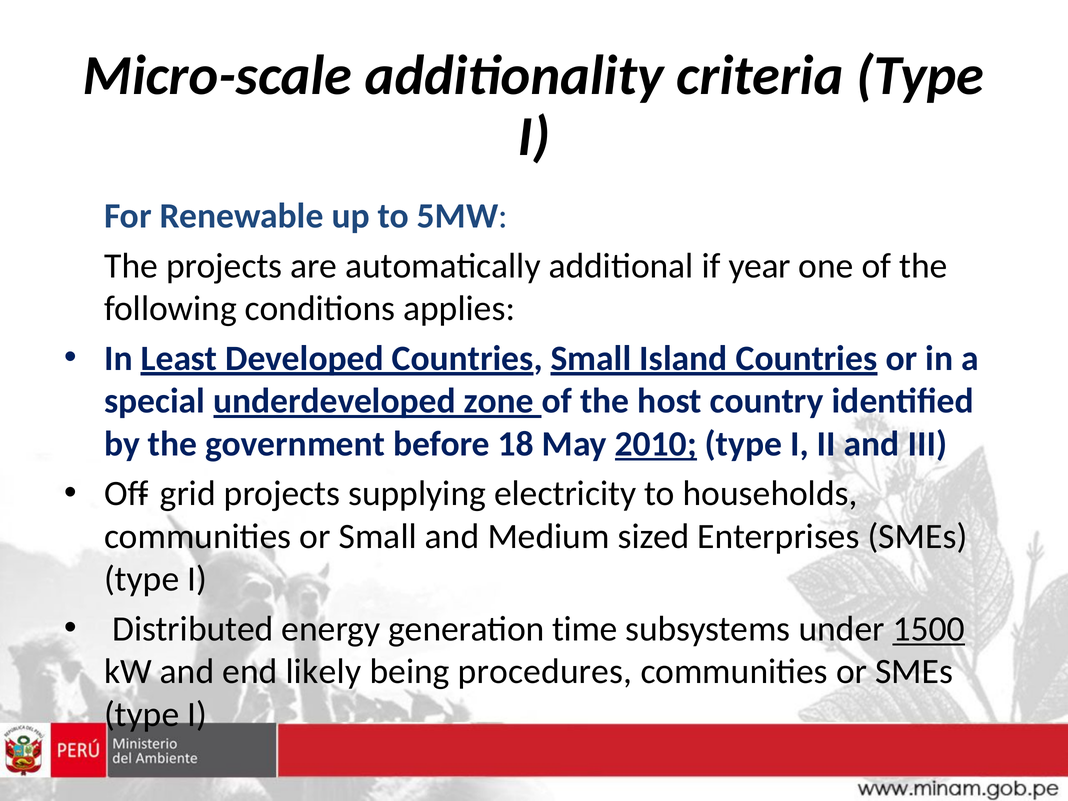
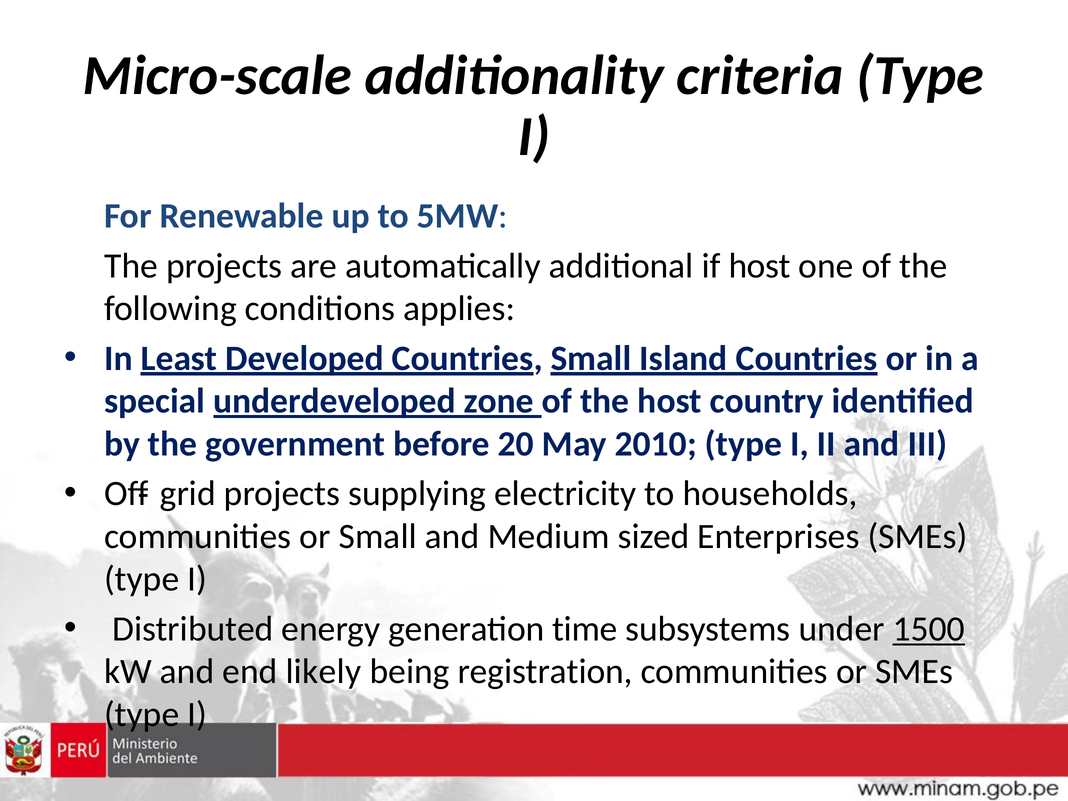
if year: year -> host
18: 18 -> 20
2010 underline: present -> none
procedures: procedures -> registration
